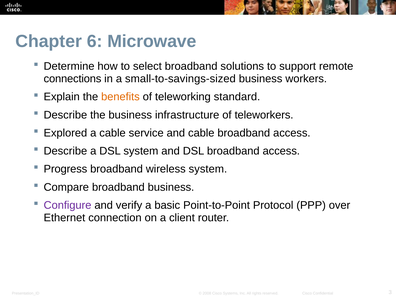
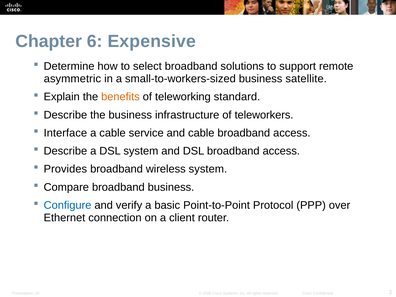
Microwave: Microwave -> Expensive
connections: connections -> asymmetric
small-to-savings-sized: small-to-savings-sized -> small-to-workers-sized
workers: workers -> satellite
Explored: Explored -> Interface
Progress: Progress -> Provides
Configure colour: purple -> blue
